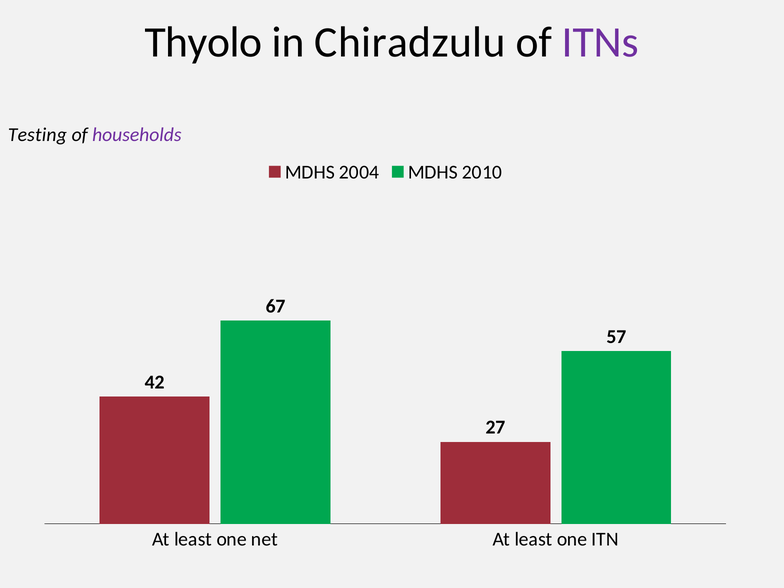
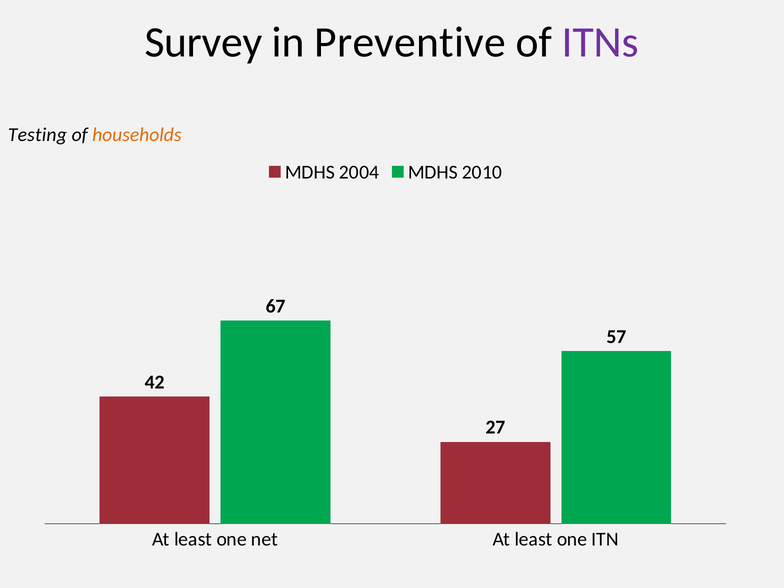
Thyolo: Thyolo -> Survey
Chiradzulu: Chiradzulu -> Preventive
households colour: purple -> orange
